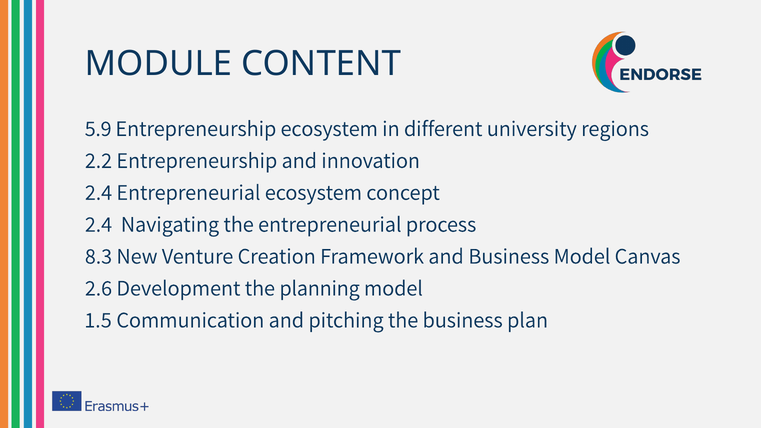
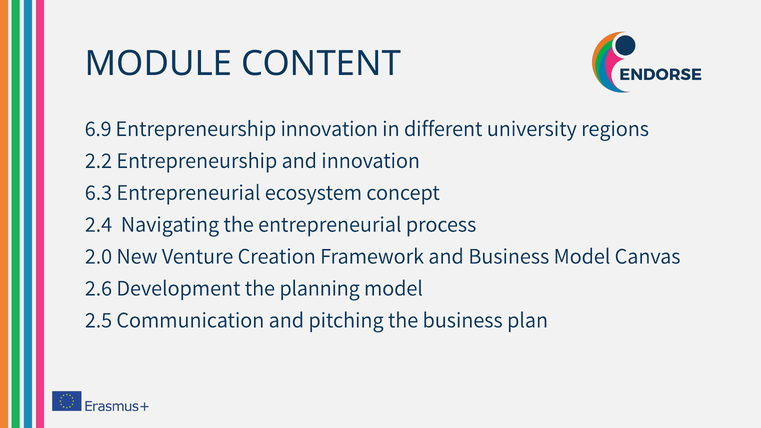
5.9: 5.9 -> 6.9
Entrepreneurship ecosystem: ecosystem -> innovation
2.4 at (98, 192): 2.4 -> 6.3
8.3: 8.3 -> 2.0
1.5: 1.5 -> 2.5
